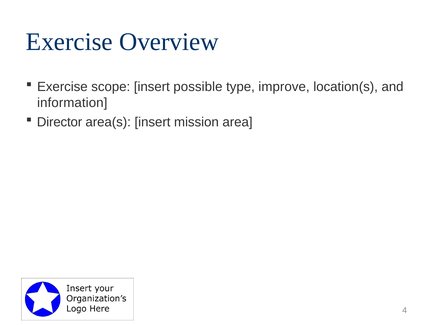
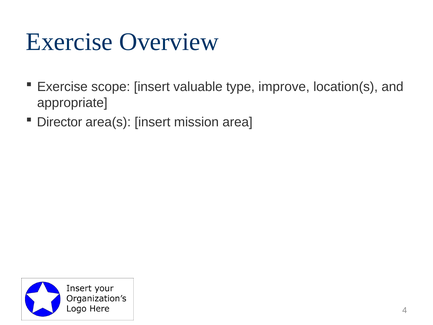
possible: possible -> valuable
information: information -> appropriate
